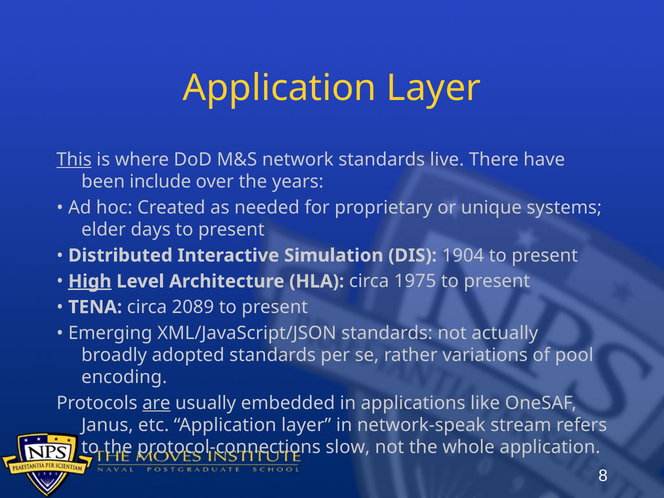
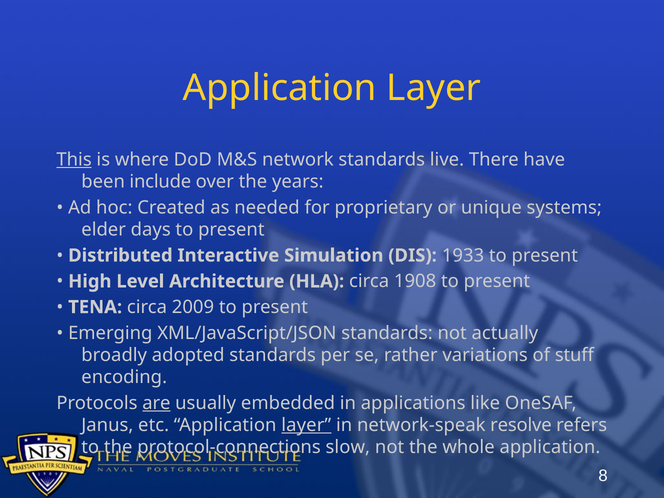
1904: 1904 -> 1933
High underline: present -> none
1975: 1975 -> 1908
2089: 2089 -> 2009
pool: pool -> stuff
layer at (306, 425) underline: none -> present
stream: stream -> resolve
